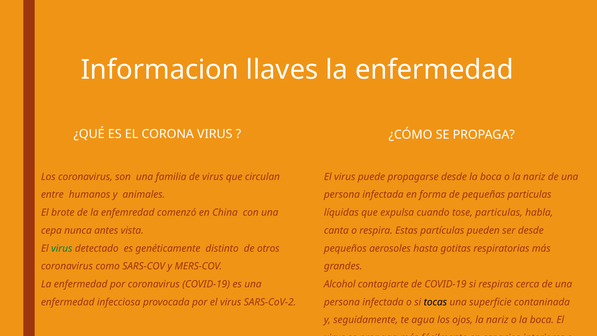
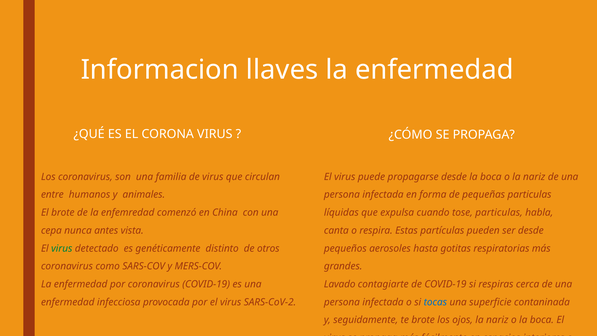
Alcohol: Alcohol -> Lavado
tocas colour: black -> blue
te agua: agua -> brote
